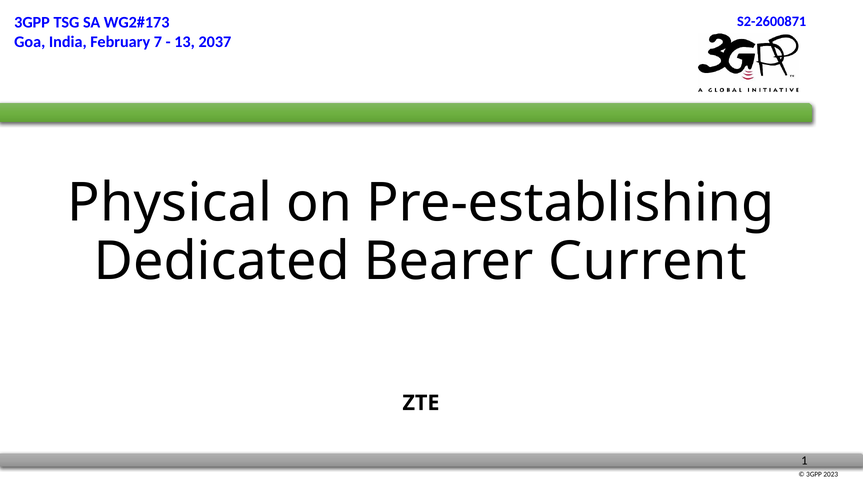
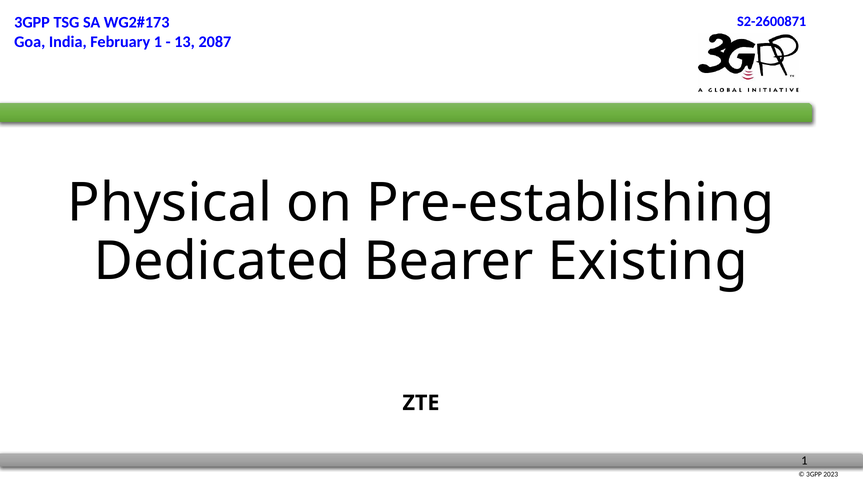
February 7: 7 -> 1
2037: 2037 -> 2087
Current: Current -> Existing
